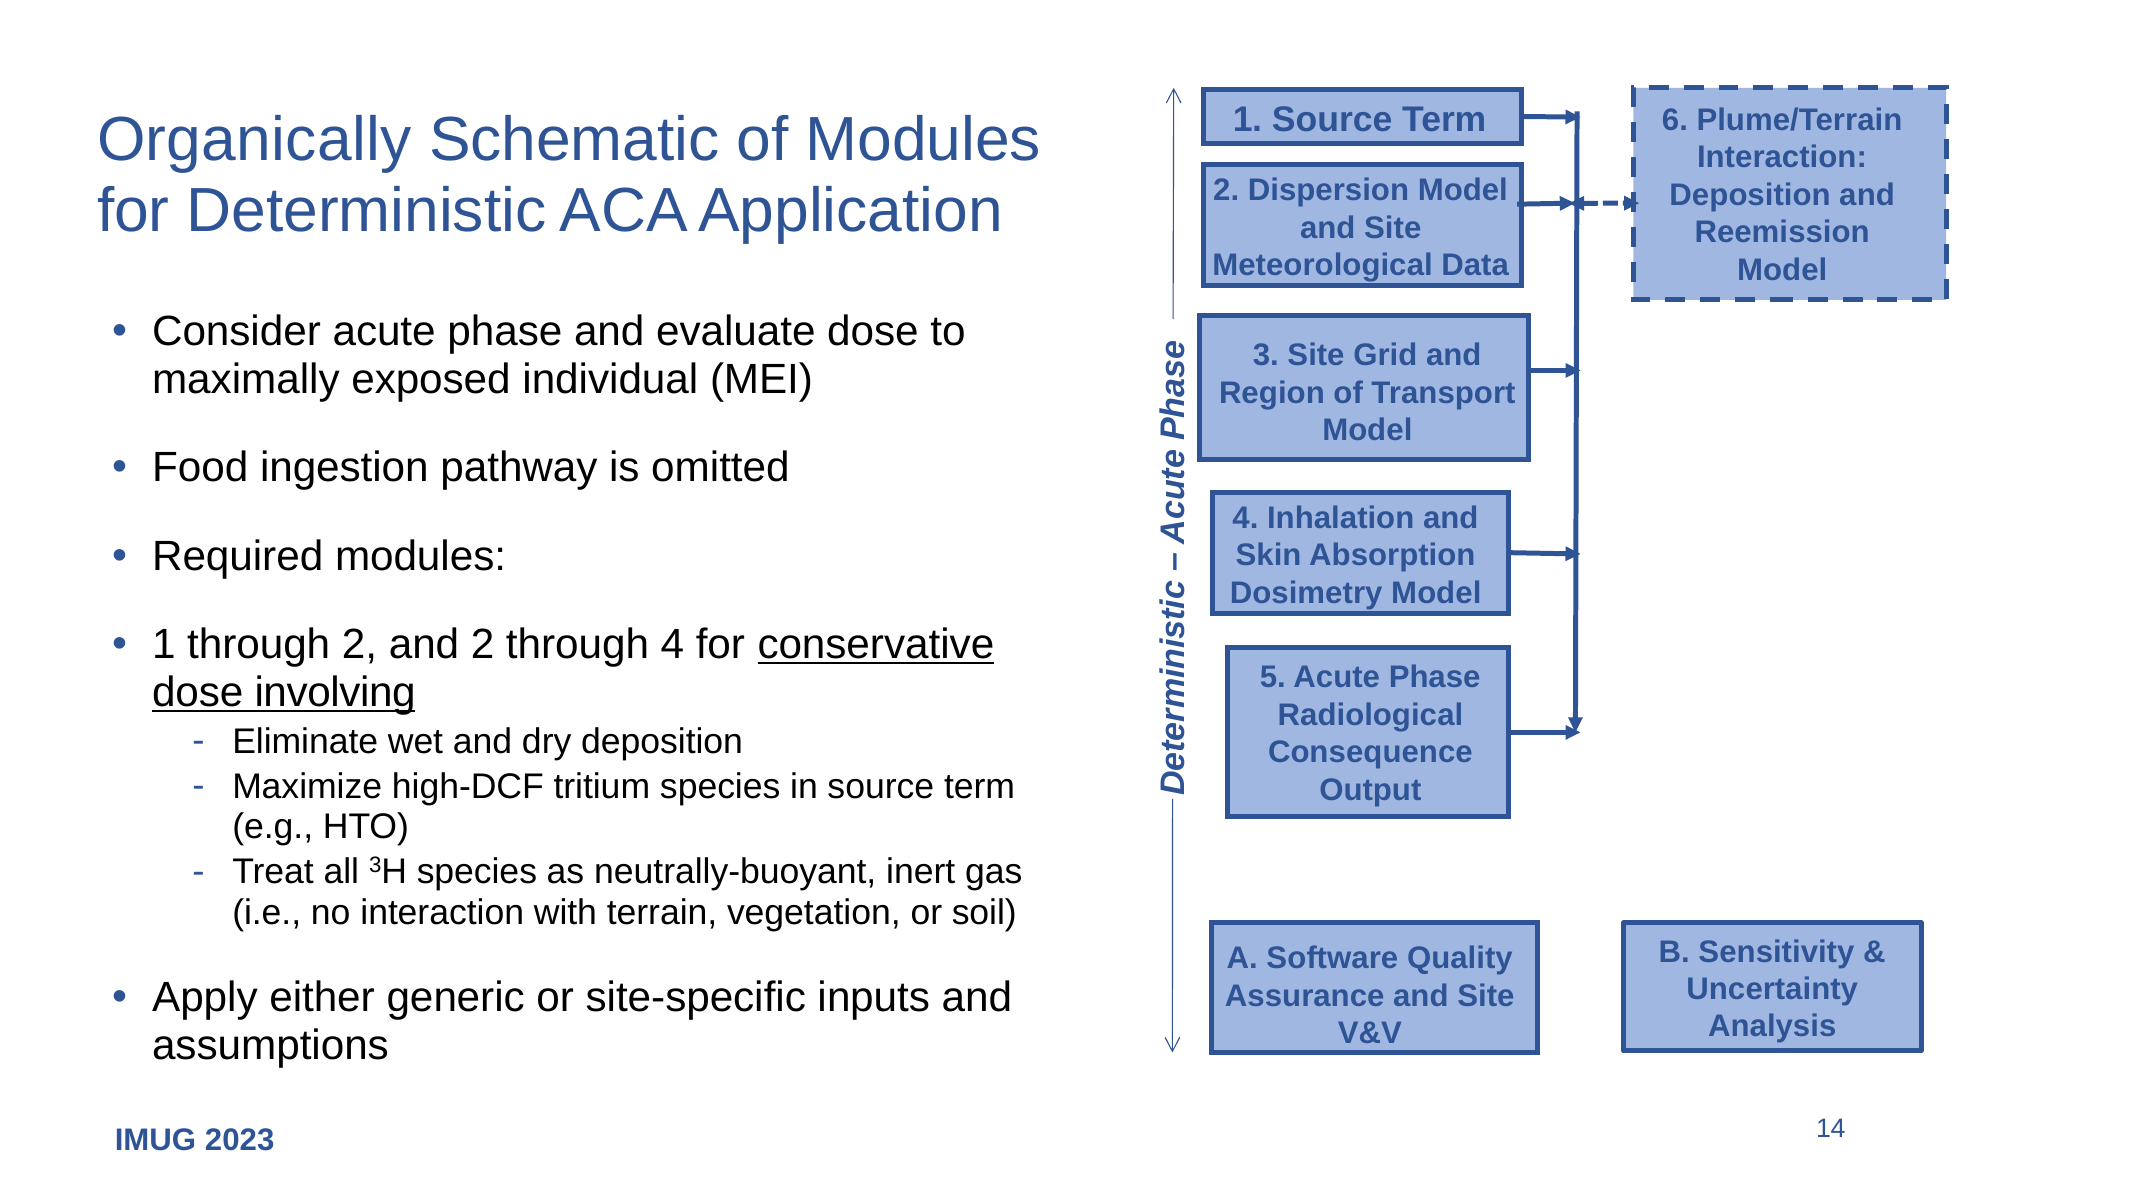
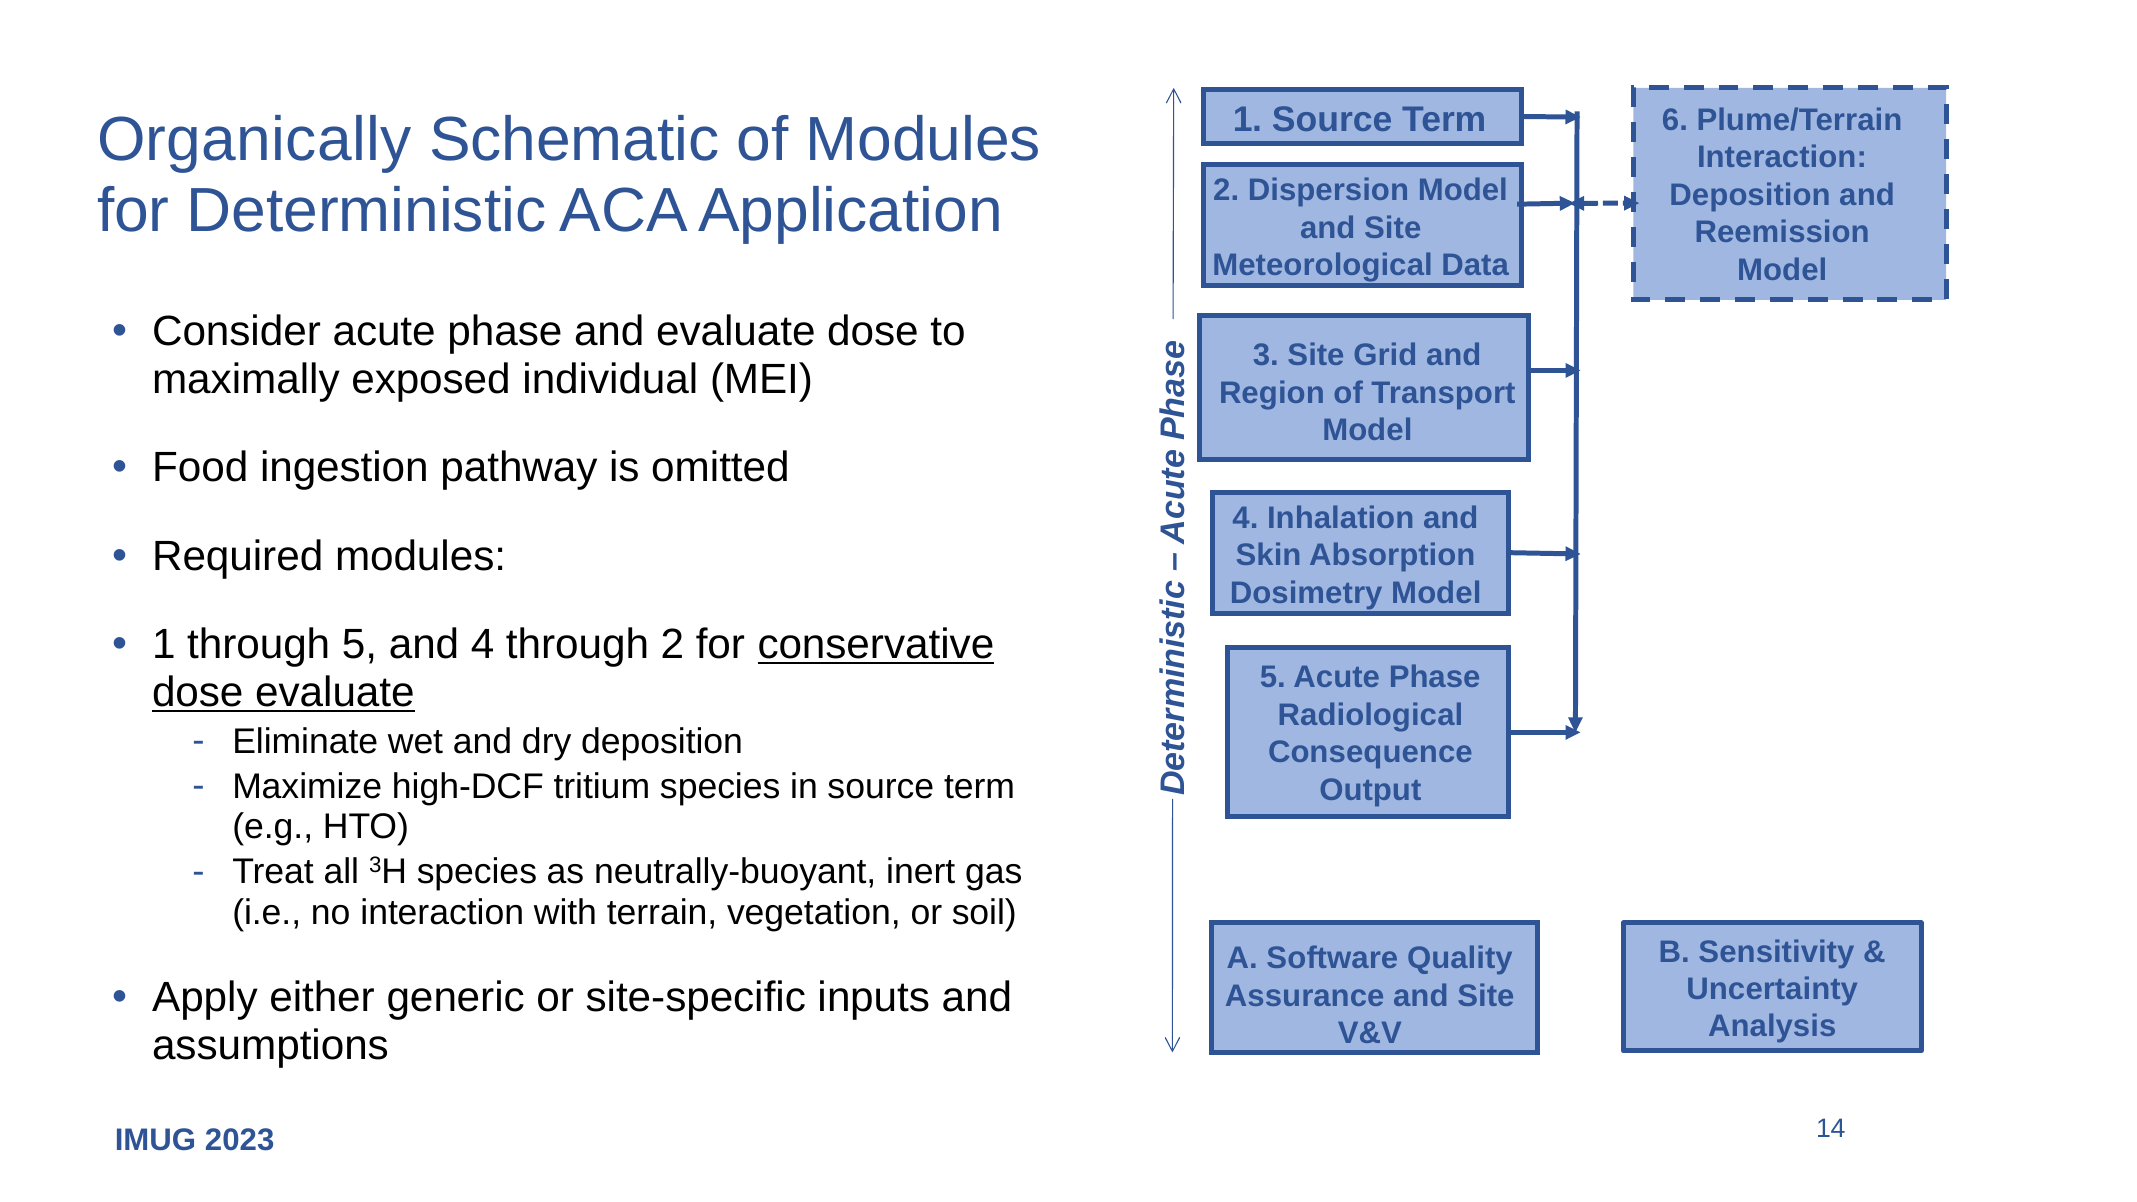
through 2: 2 -> 5
and 2: 2 -> 4
through 4: 4 -> 2
dose involving: involving -> evaluate
